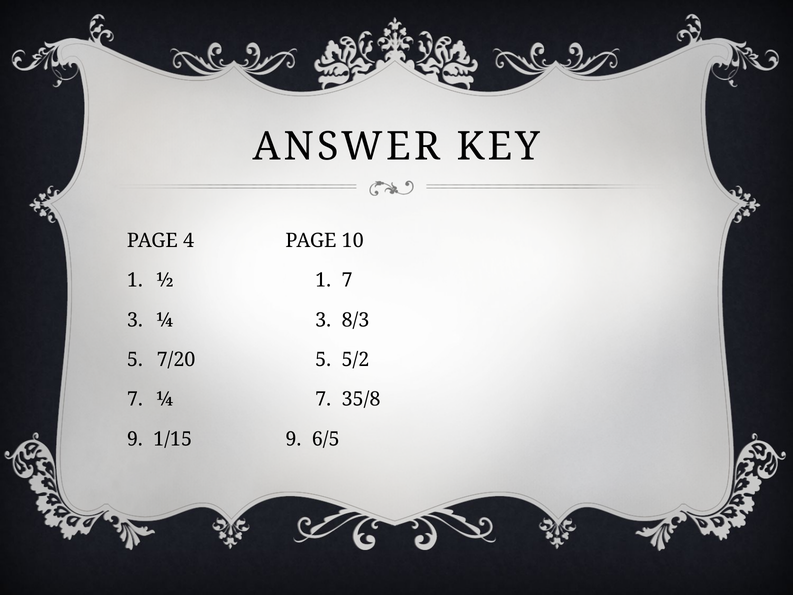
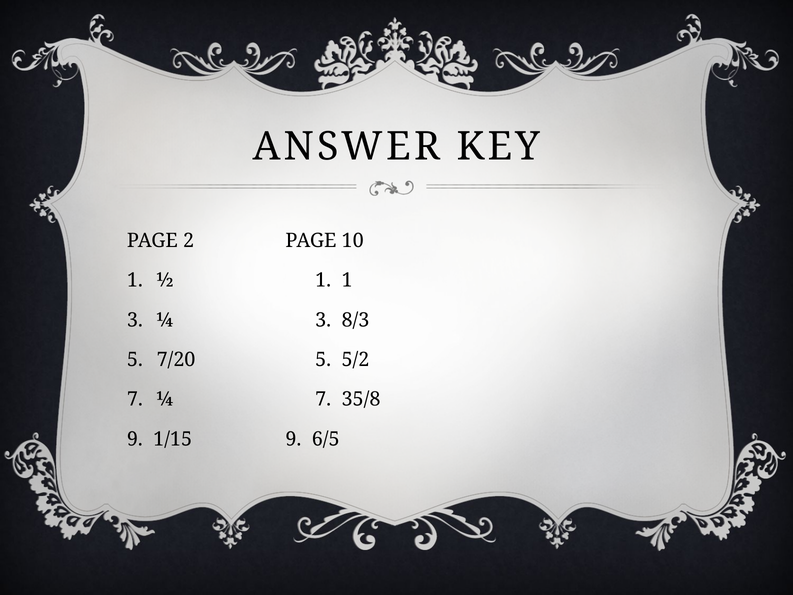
4: 4 -> 2
1 7: 7 -> 1
